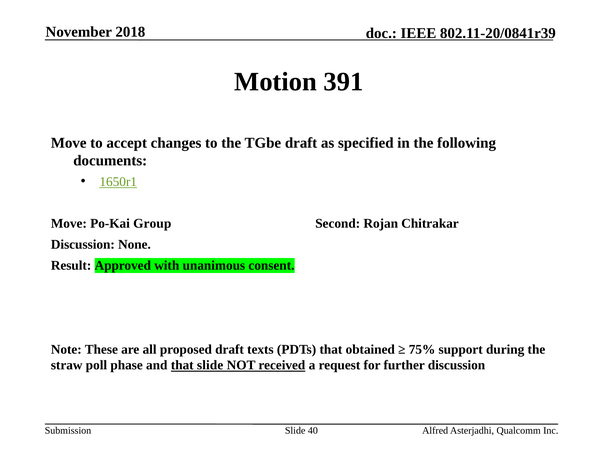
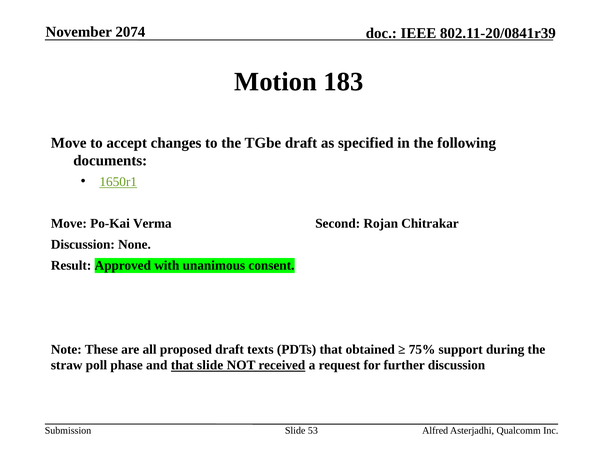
2018: 2018 -> 2074
391: 391 -> 183
Group: Group -> Verma
40: 40 -> 53
